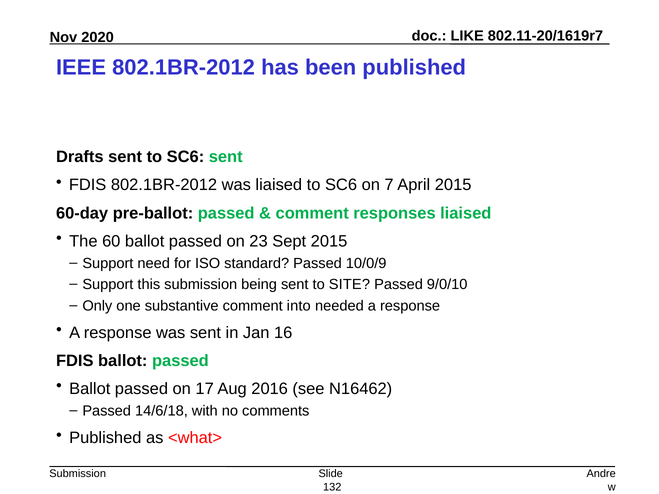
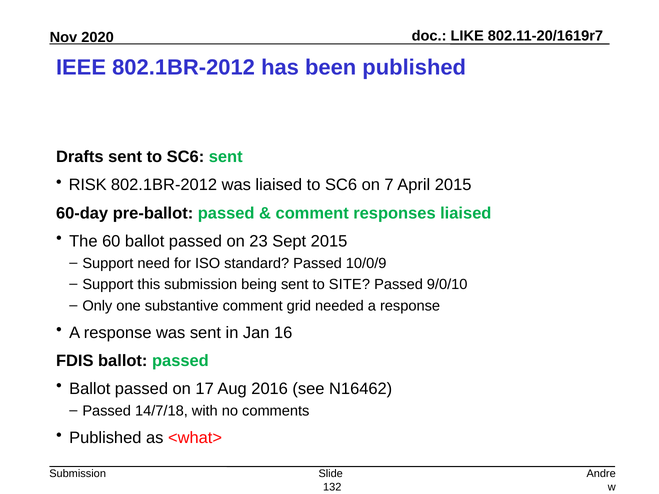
FDIS at (88, 185): FDIS -> RISK
into: into -> grid
14/6/18: 14/6/18 -> 14/7/18
